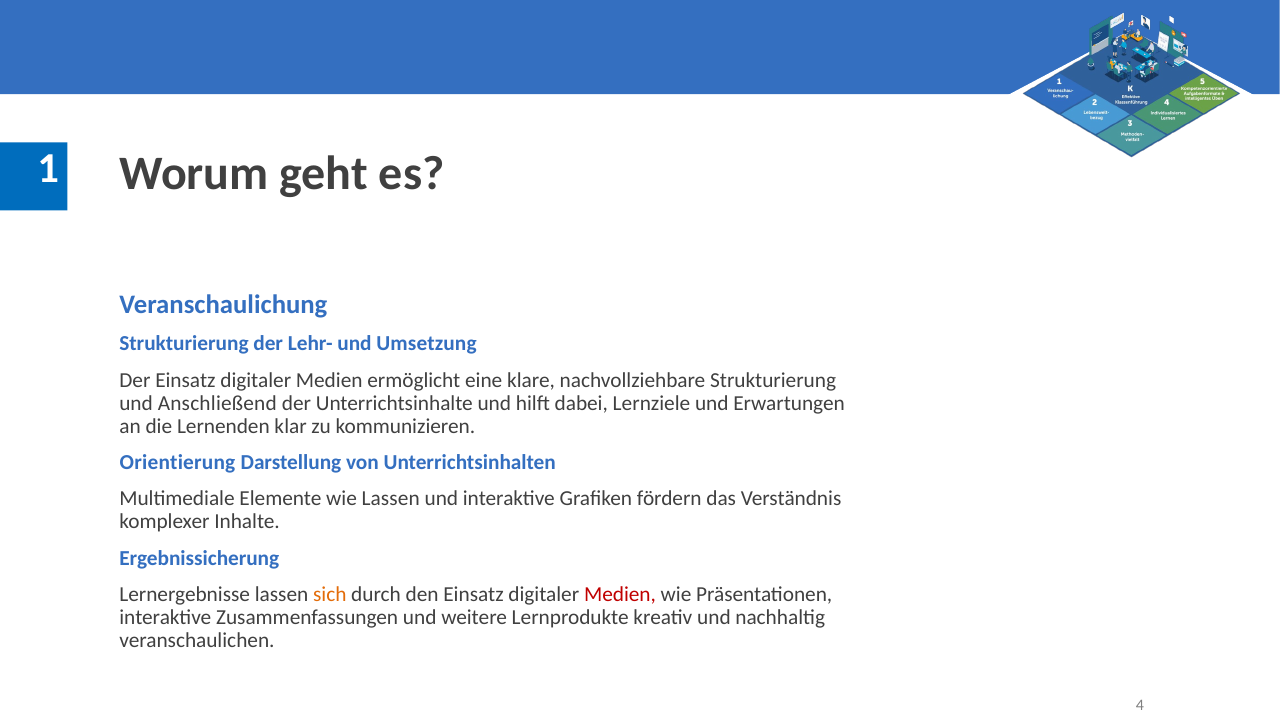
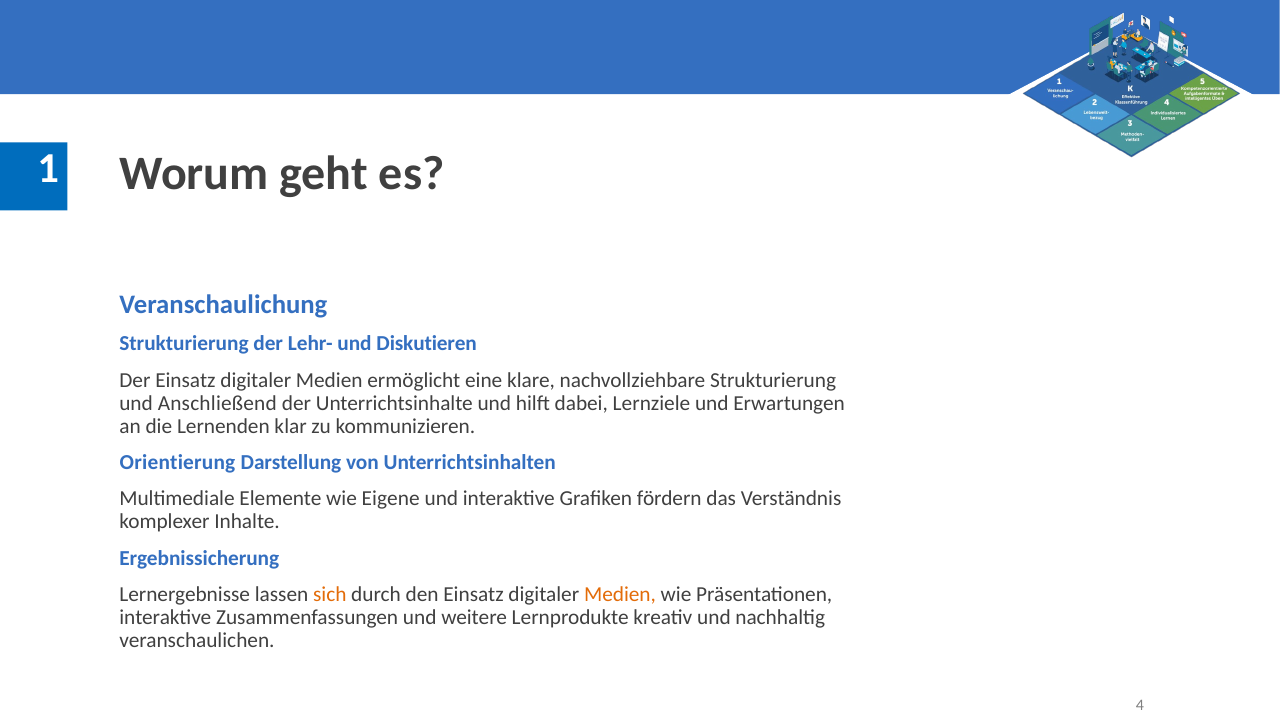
Umsetzung: Umsetzung -> Diskutieren
wie Lassen: Lassen -> Eigene
Medien at (620, 595) colour: red -> orange
